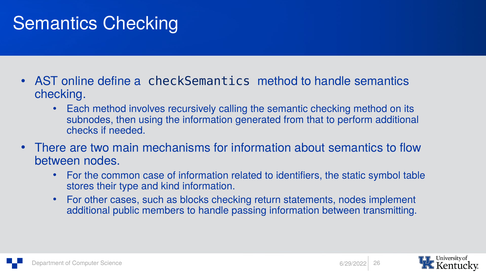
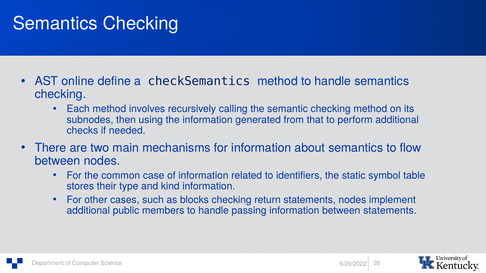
between transmitting: transmitting -> statements
